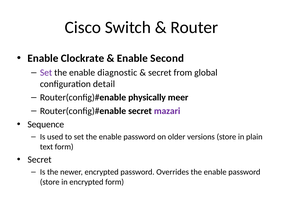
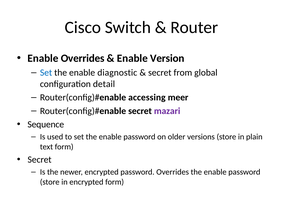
Enable Clockrate: Clockrate -> Overrides
Second: Second -> Version
Set at (46, 73) colour: purple -> blue
physically: physically -> accessing
